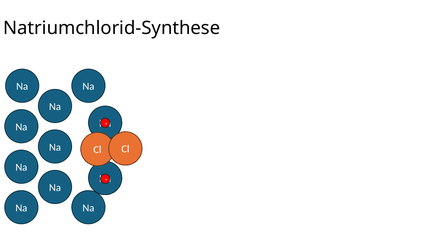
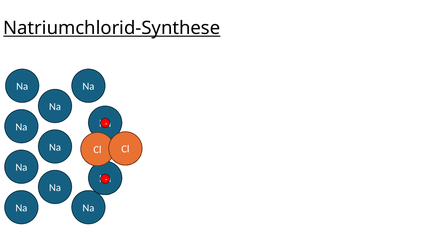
Natriumchlorid-Synthese underline: none -> present
